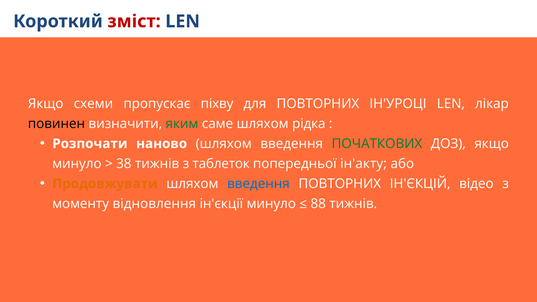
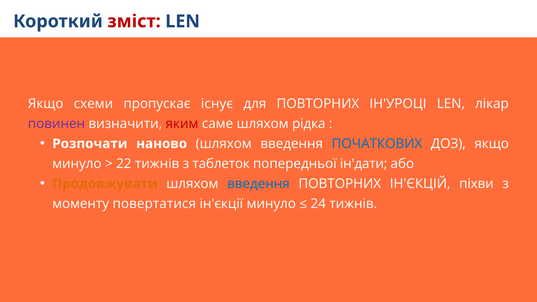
піхву: піхву -> існує
повинен colour: black -> purple
яким colour: green -> red
ПОЧАТКОВИХ colour: green -> blue
38: 38 -> 22
ін'акту: ін'акту -> ін'дати
відео: відео -> піхви
відновлення: відновлення -> повертатися
88: 88 -> 24
